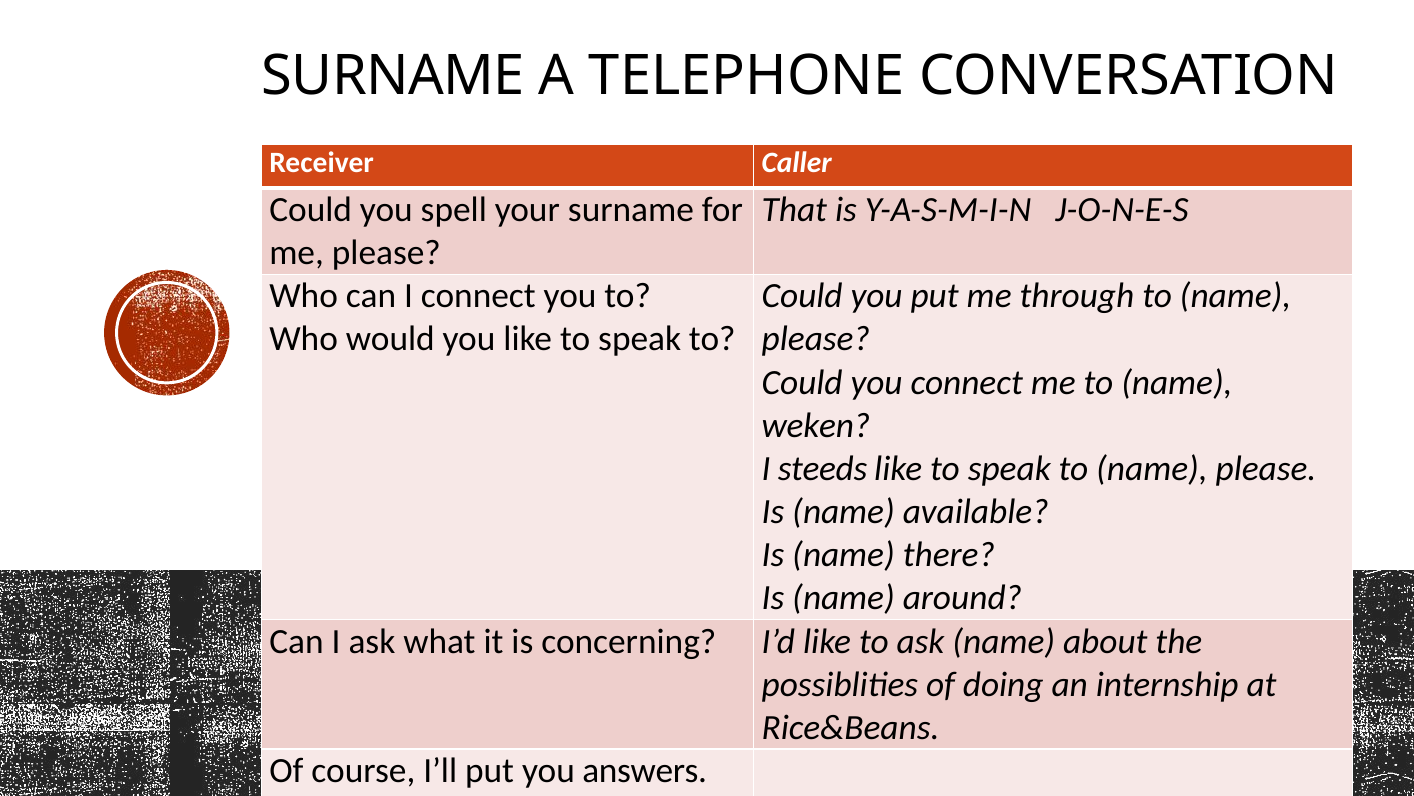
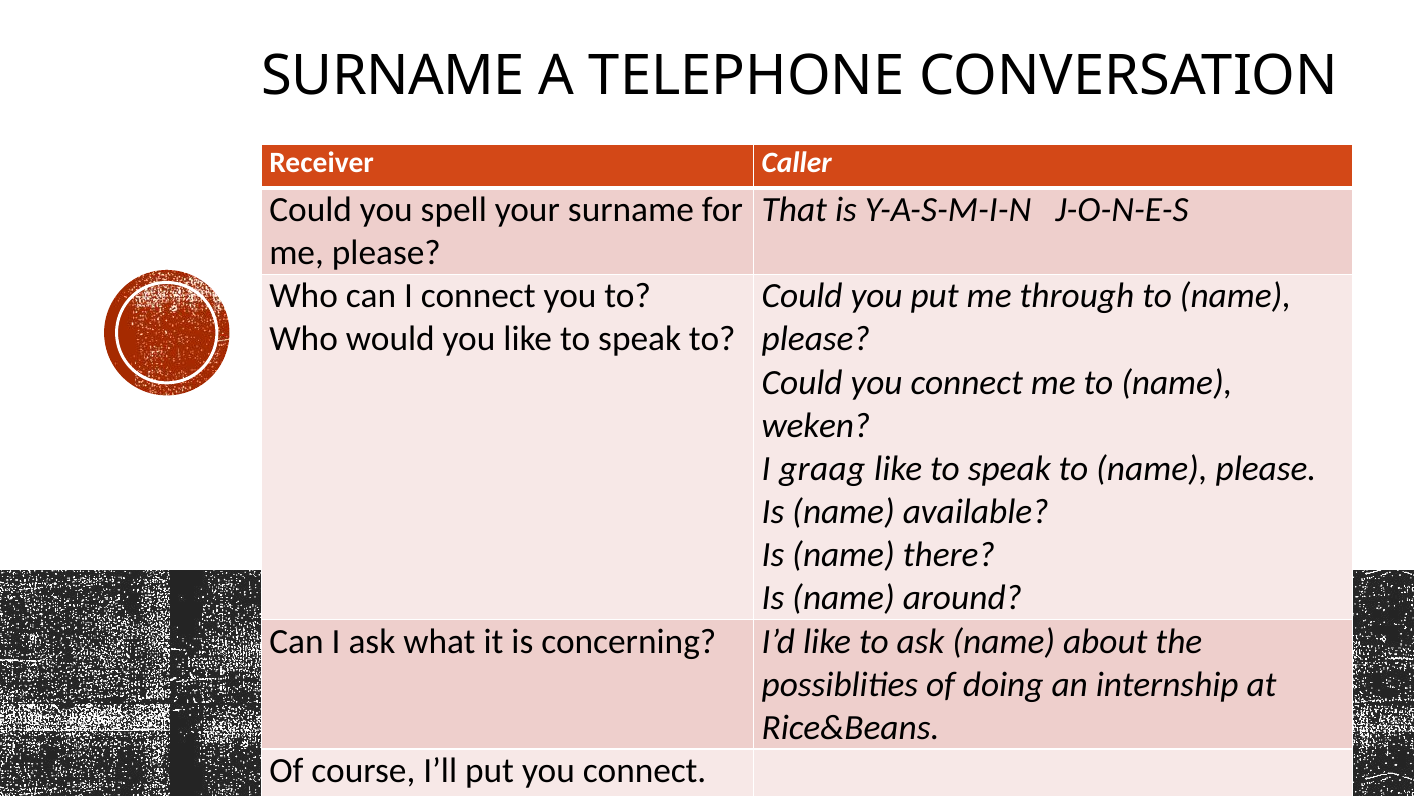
steeds: steeds -> graag
put you answers: answers -> connect
